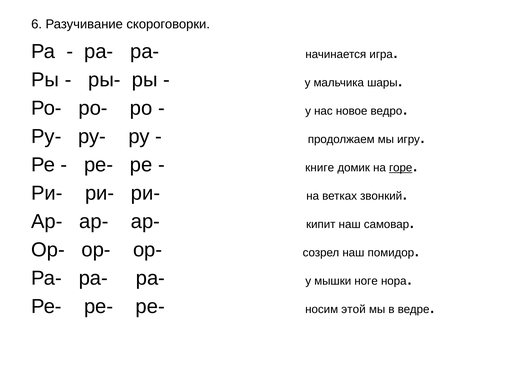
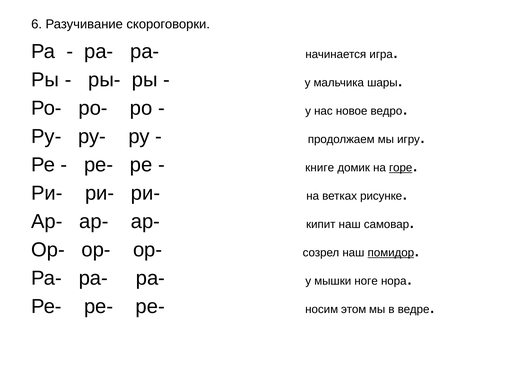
звонкий: звонкий -> рисунке
помидор underline: none -> present
этой: этой -> этом
